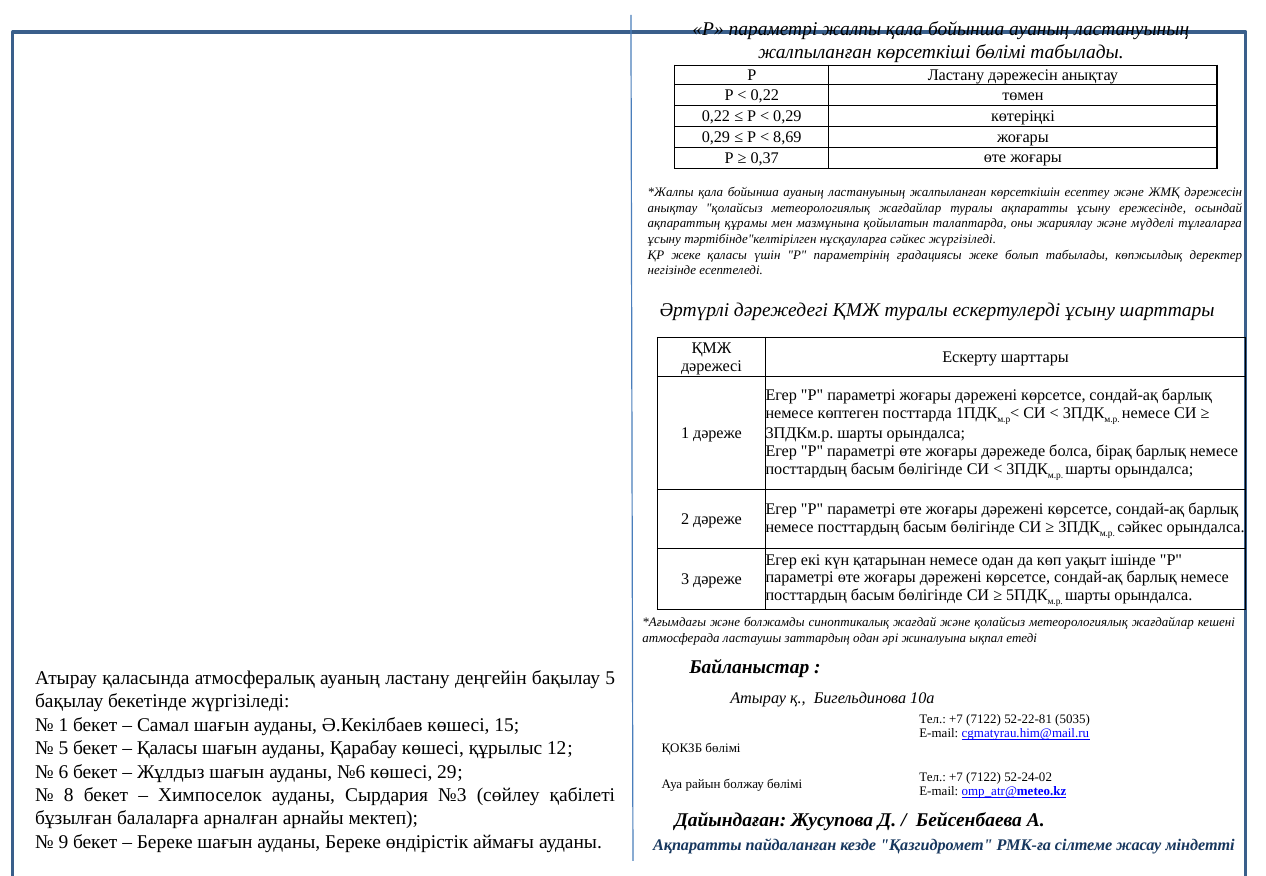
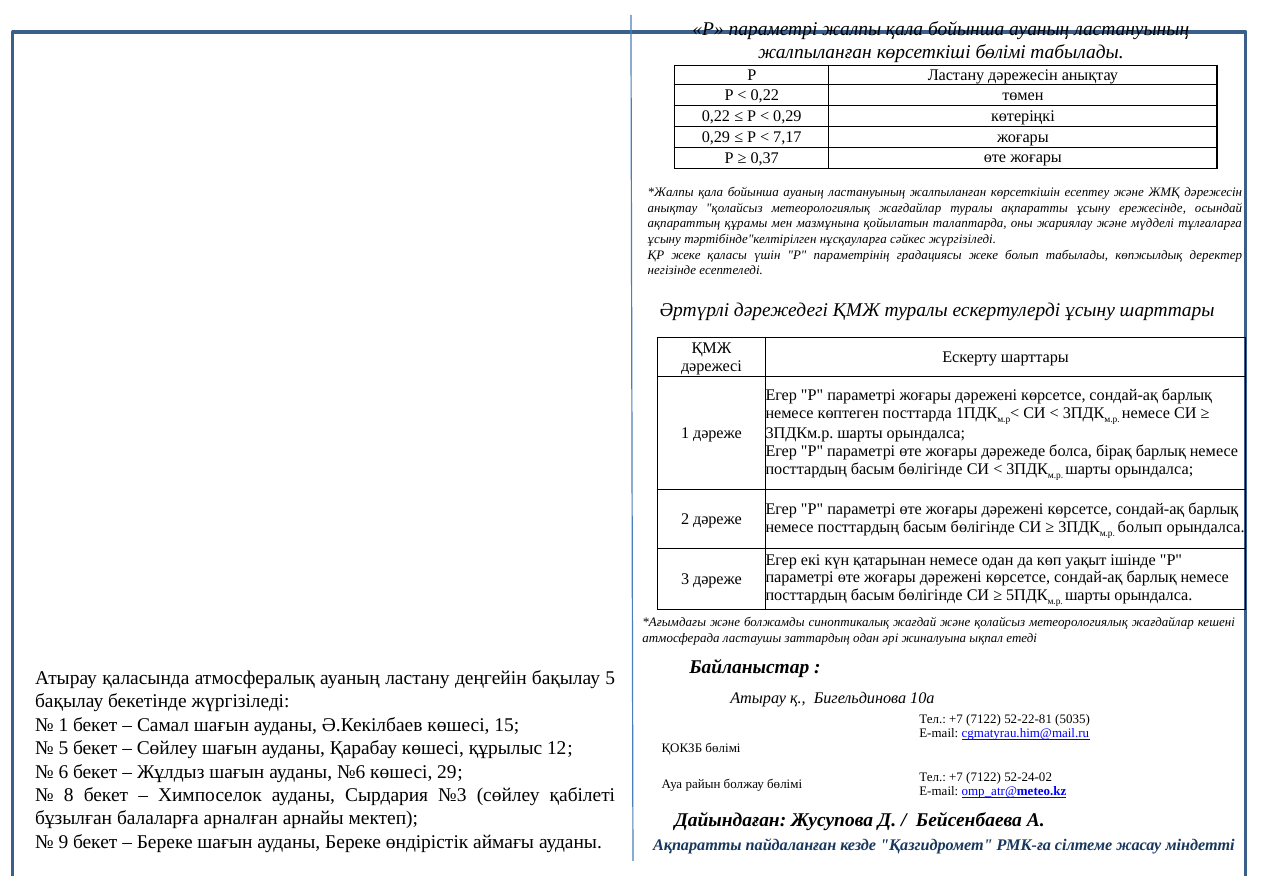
8,69: 8,69 -> 7,17
сәйкес at (1140, 527): сәйкес -> болып
Қаласы at (167, 749): Қаласы -> Сөйлеу
